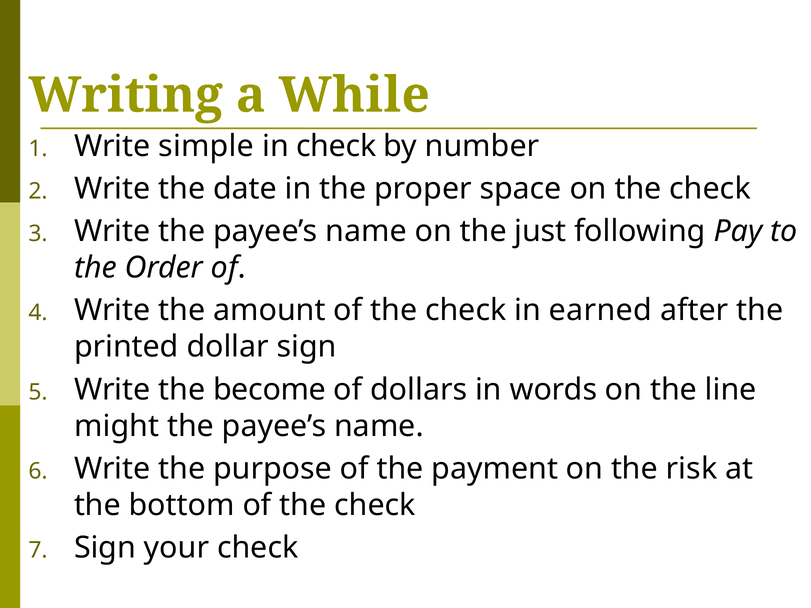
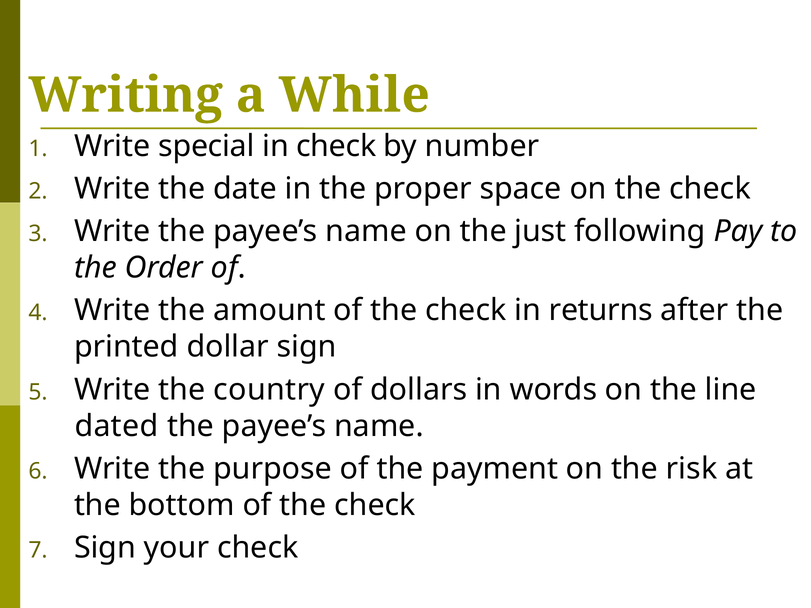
simple: simple -> special
earned: earned -> returns
become: become -> country
might: might -> dated
